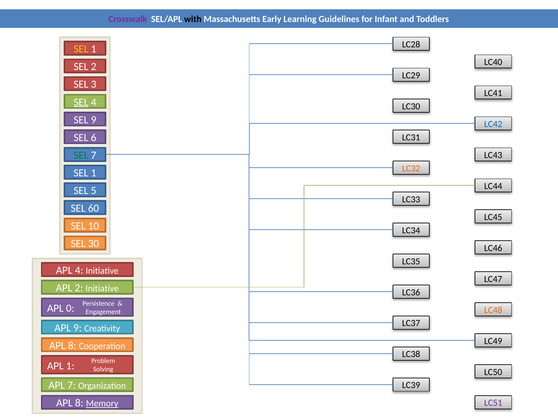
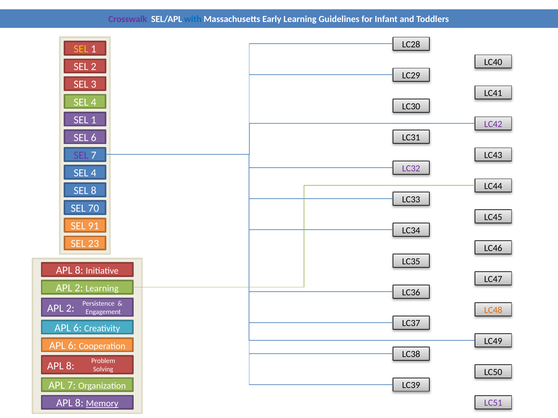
with colour: black -> blue
SEL at (81, 102) underline: present -> none
9 at (94, 120): 9 -> 1
LC42 colour: blue -> purple
SEL at (81, 155) colour: green -> purple
LC32 colour: orange -> purple
1 at (94, 173): 1 -> 4
SEL 5: 5 -> 8
60: 60 -> 70
10: 10 -> 91
30: 30 -> 23
4 at (79, 271): 4 -> 8
2 Initiative: Initiative -> Learning
0 at (70, 309): 0 -> 2
9 at (78, 328): 9 -> 6
8 at (72, 346): 8 -> 6
1 at (70, 366): 1 -> 8
